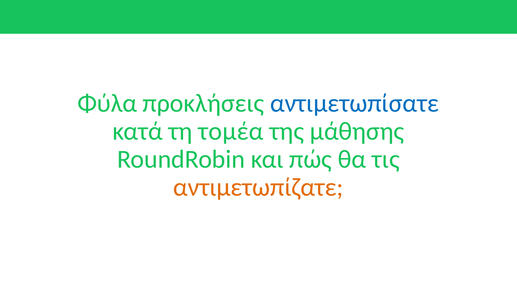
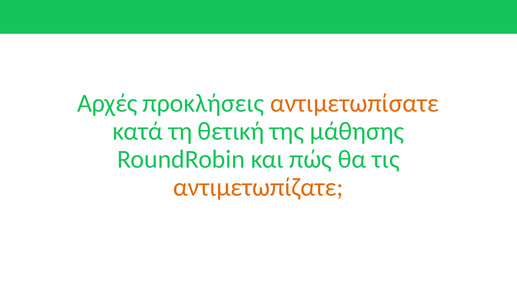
Φύλα: Φύλα -> Αρχές
αντιμετωπίσατε colour: blue -> orange
τομέα: τομέα -> θετική
